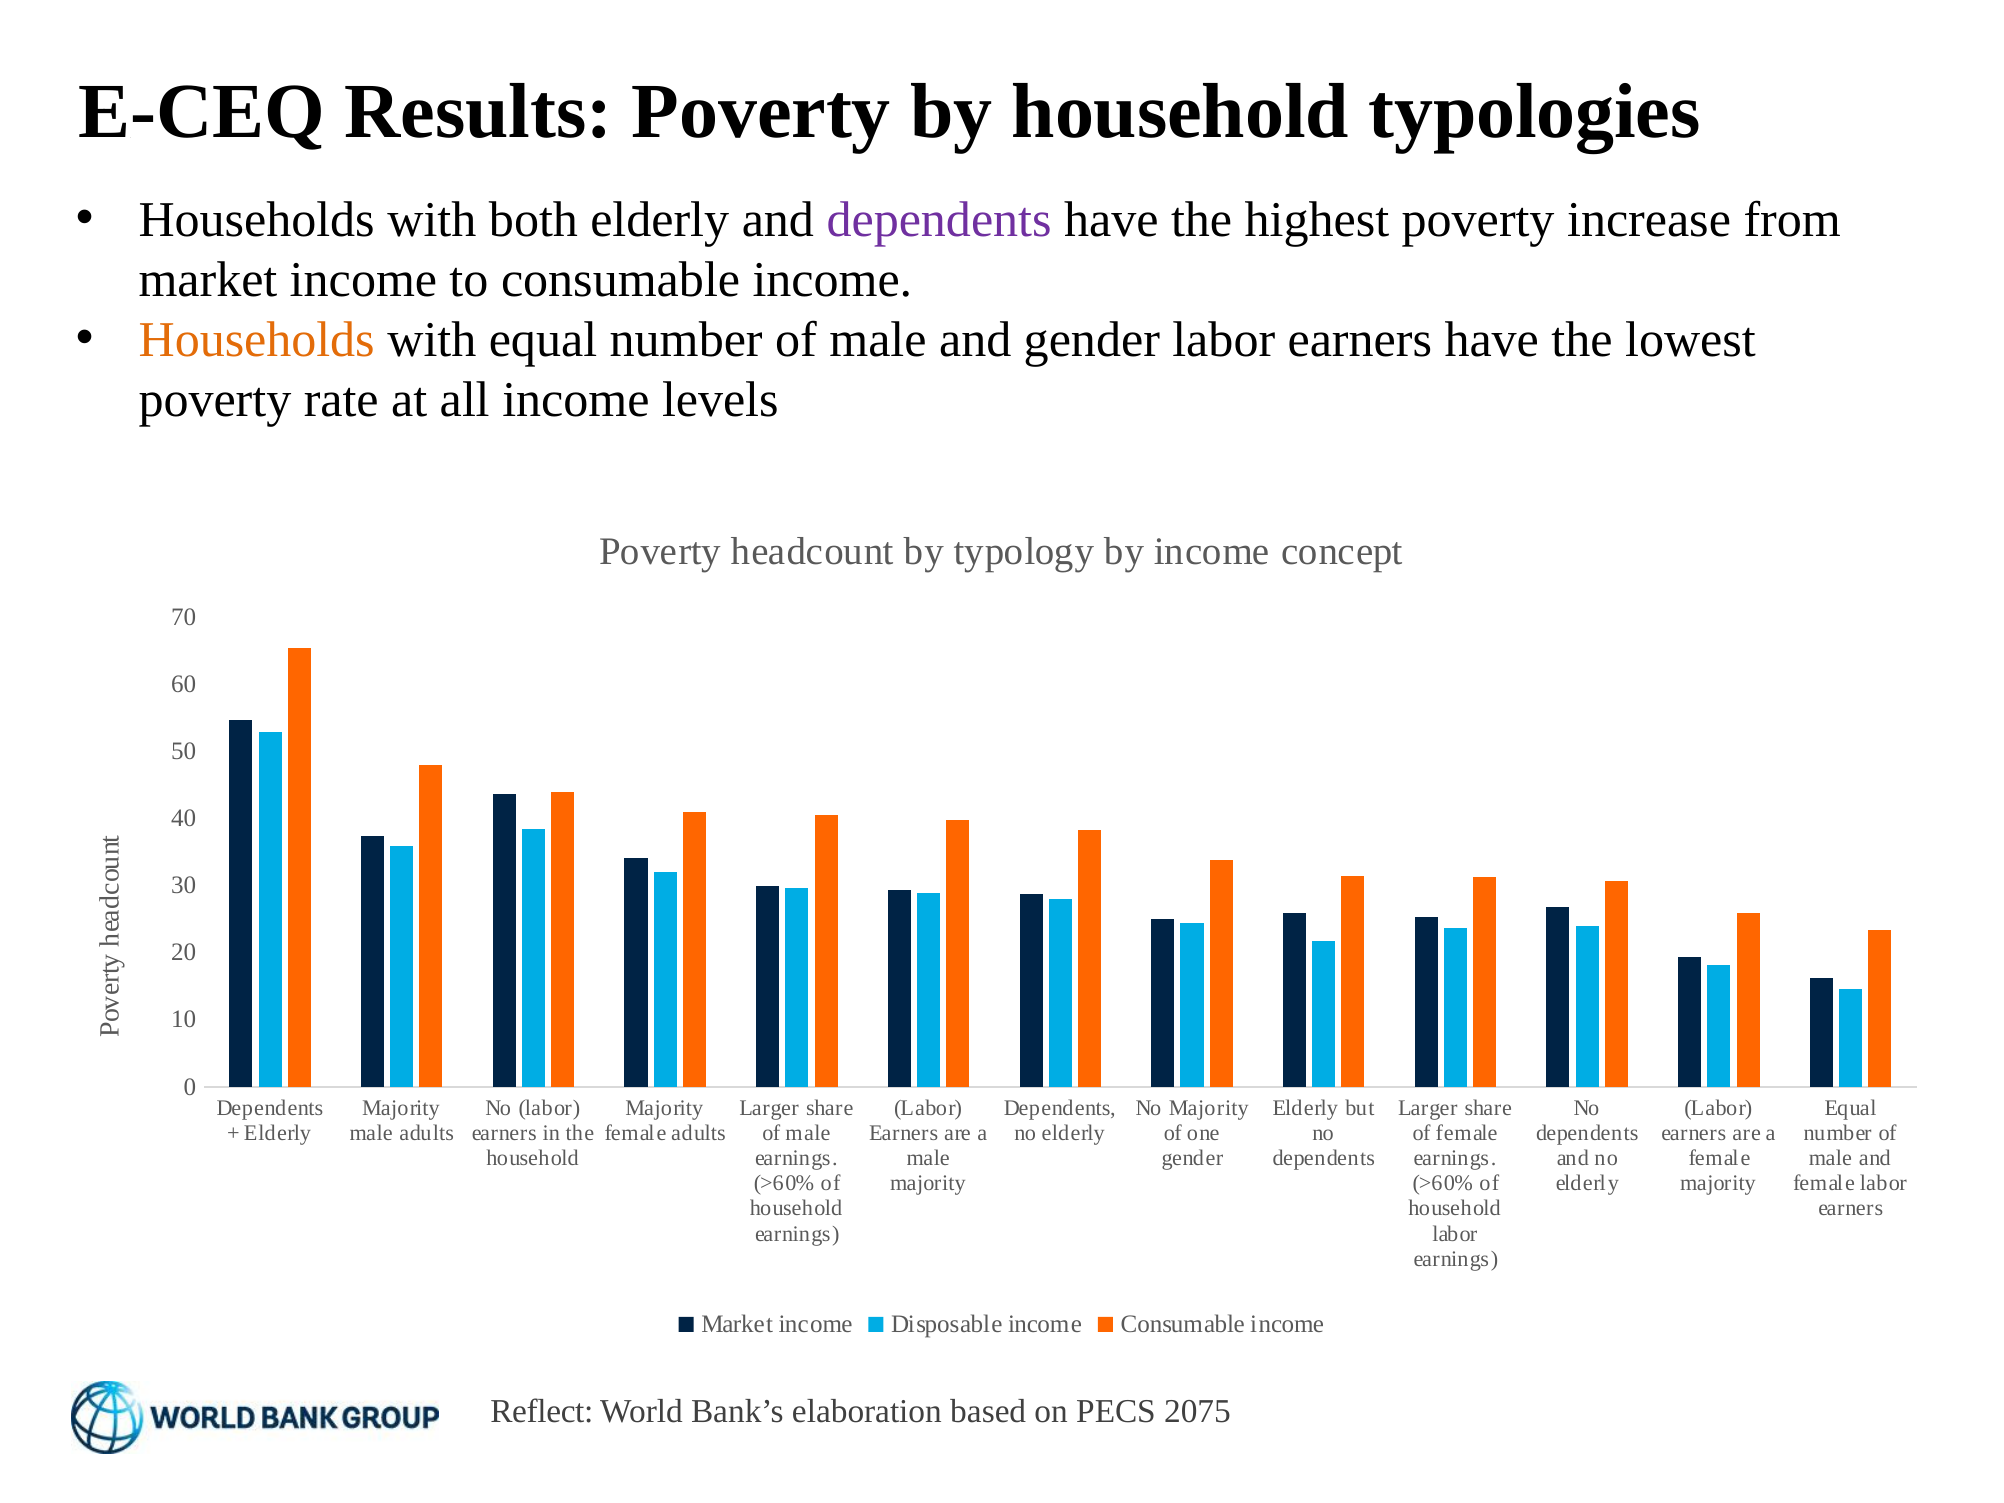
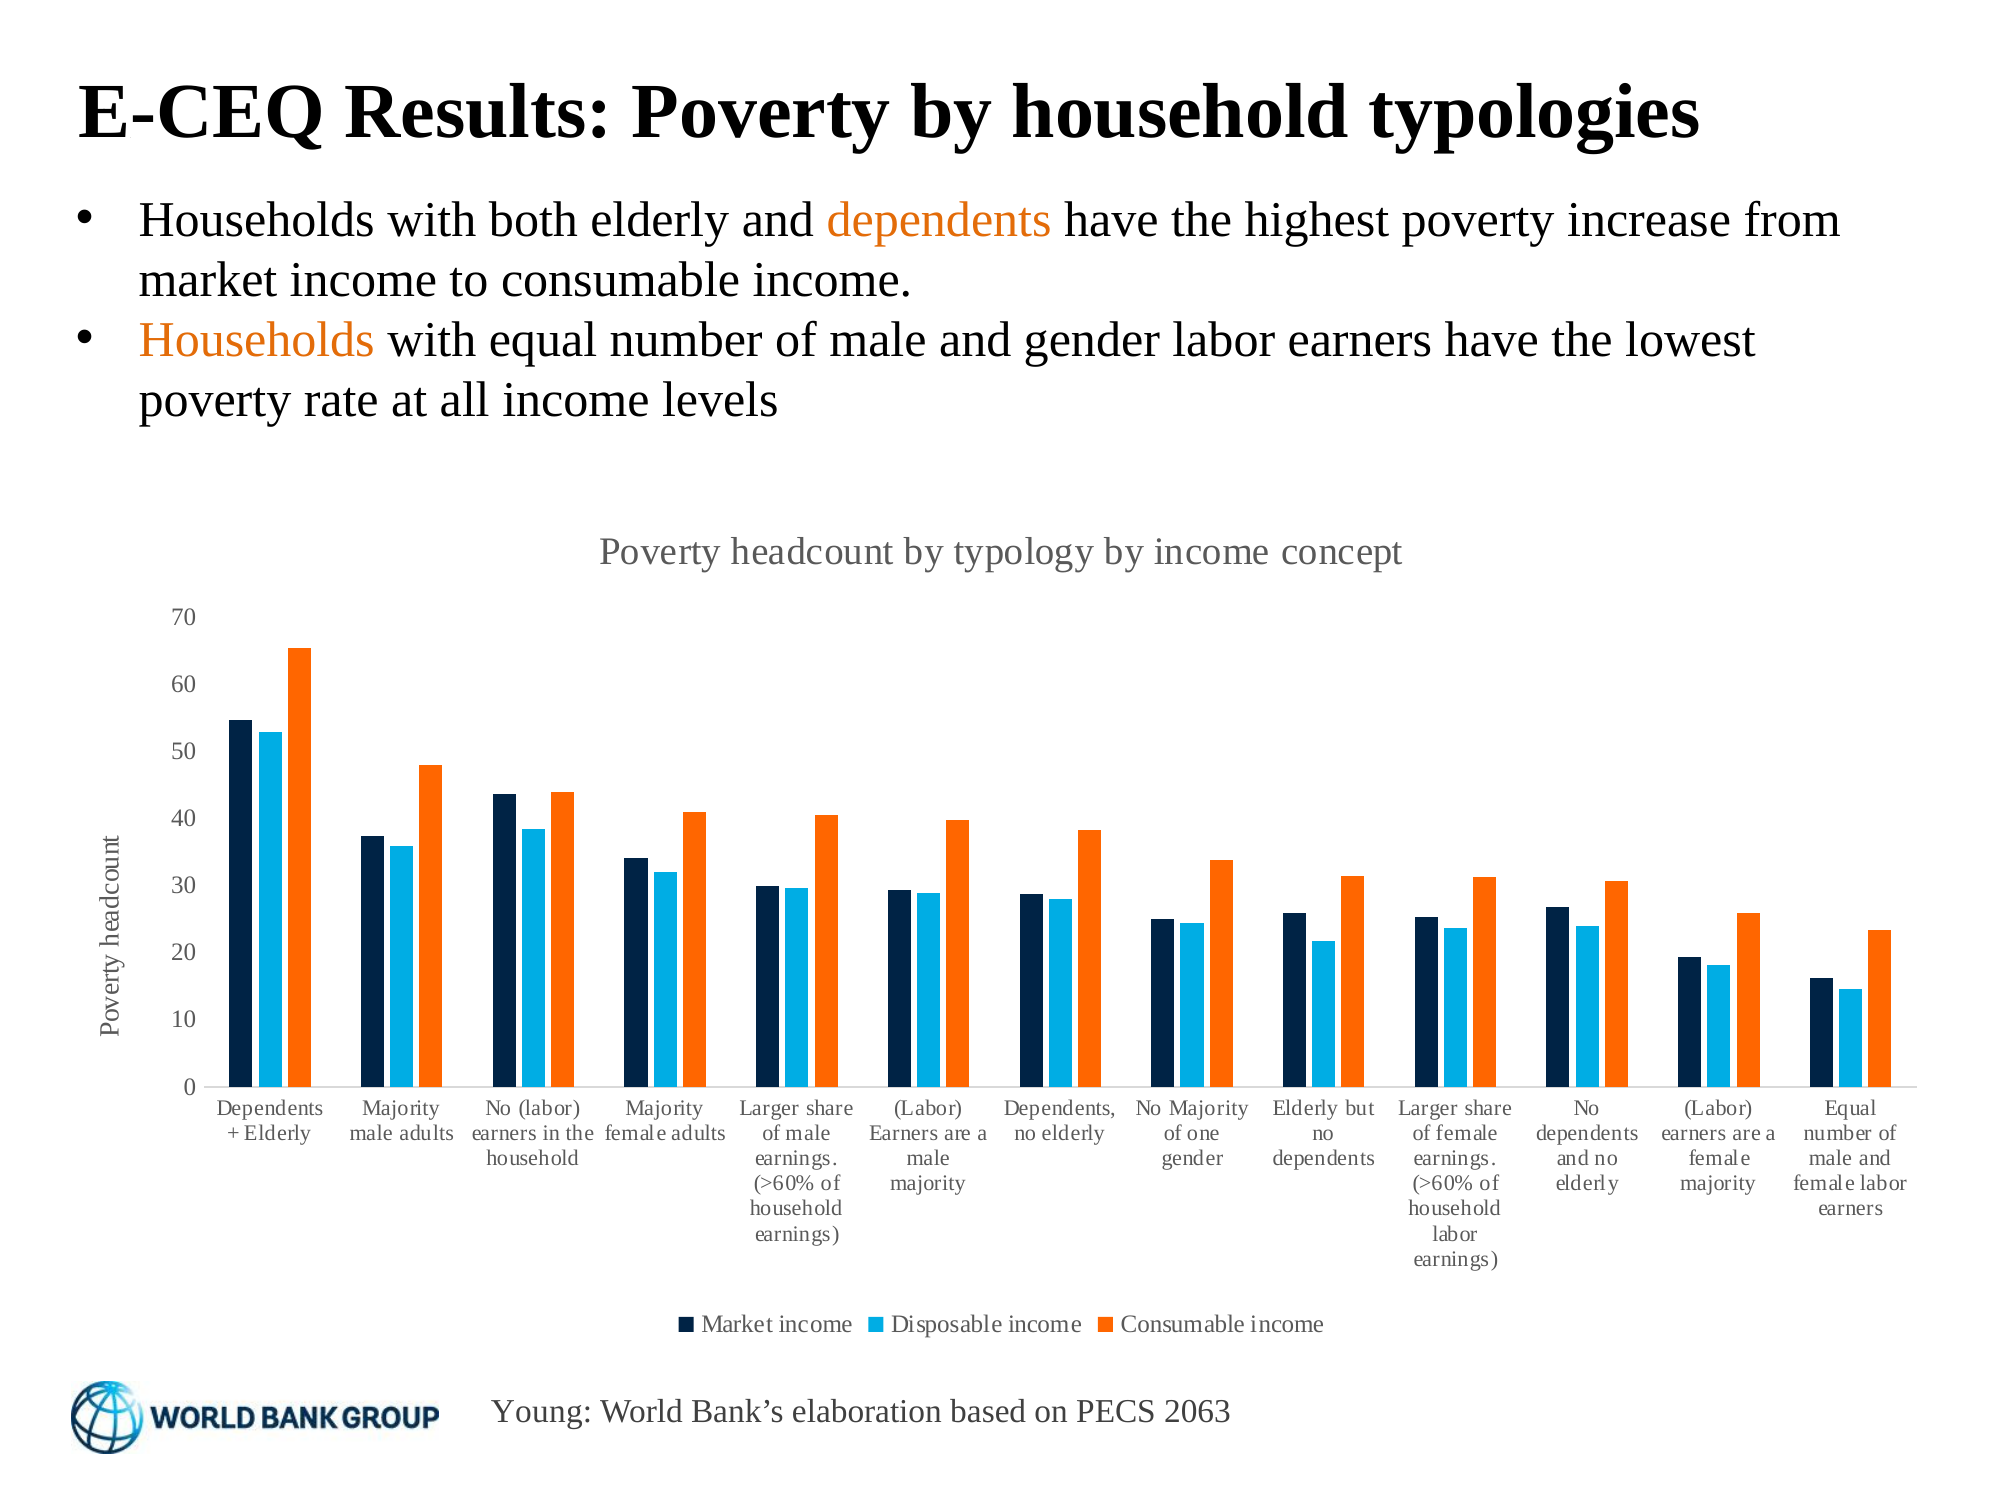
dependents at (939, 220) colour: purple -> orange
Reflect: Reflect -> Young
2075: 2075 -> 2063
